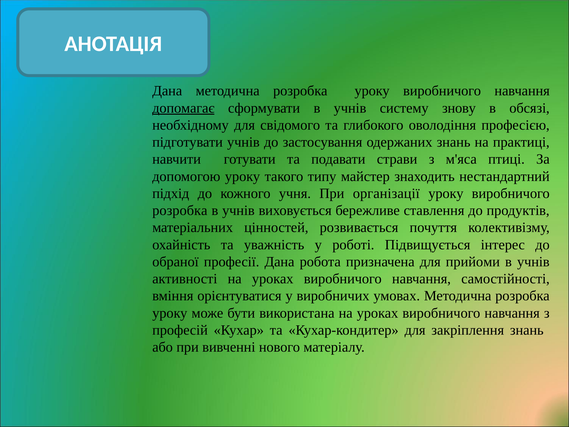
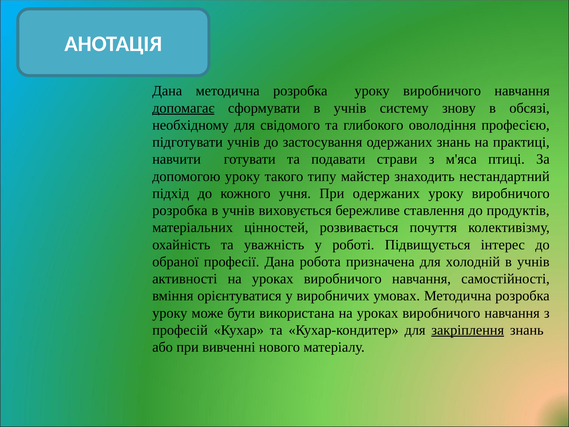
При організації: організації -> одержаних
прийоми: прийоми -> холодній
закріплення underline: none -> present
